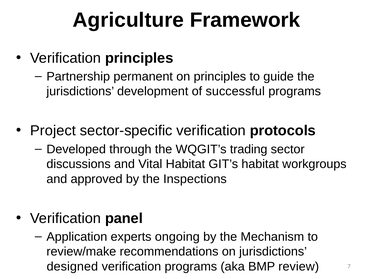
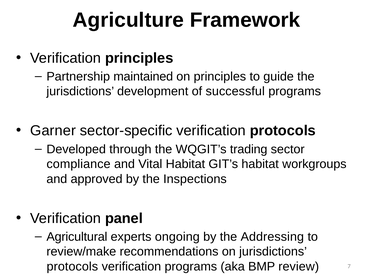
permanent: permanent -> maintained
Project: Project -> Garner
discussions: discussions -> compliance
Application: Application -> Agricultural
Mechanism: Mechanism -> Addressing
designed at (72, 267): designed -> protocols
